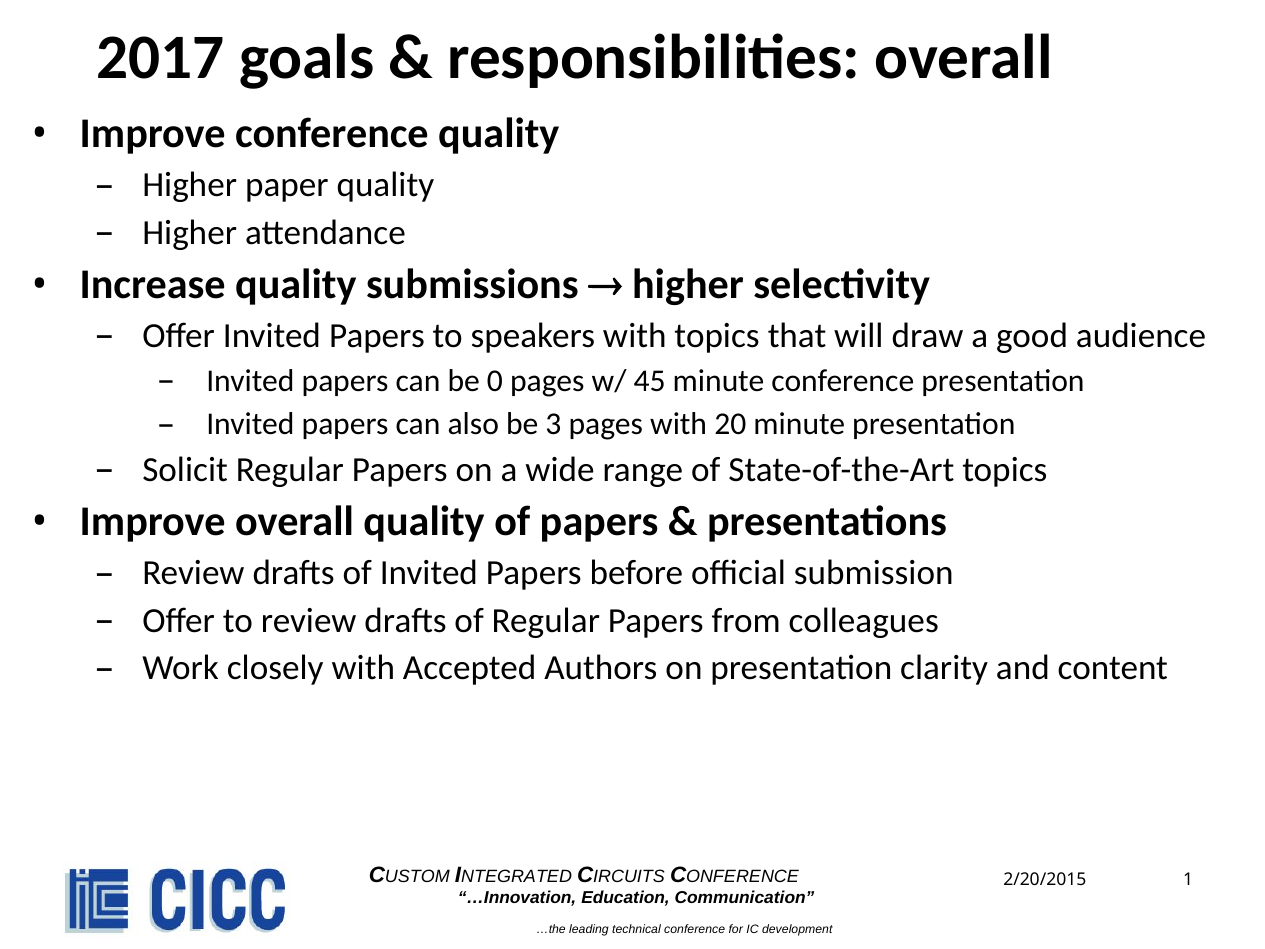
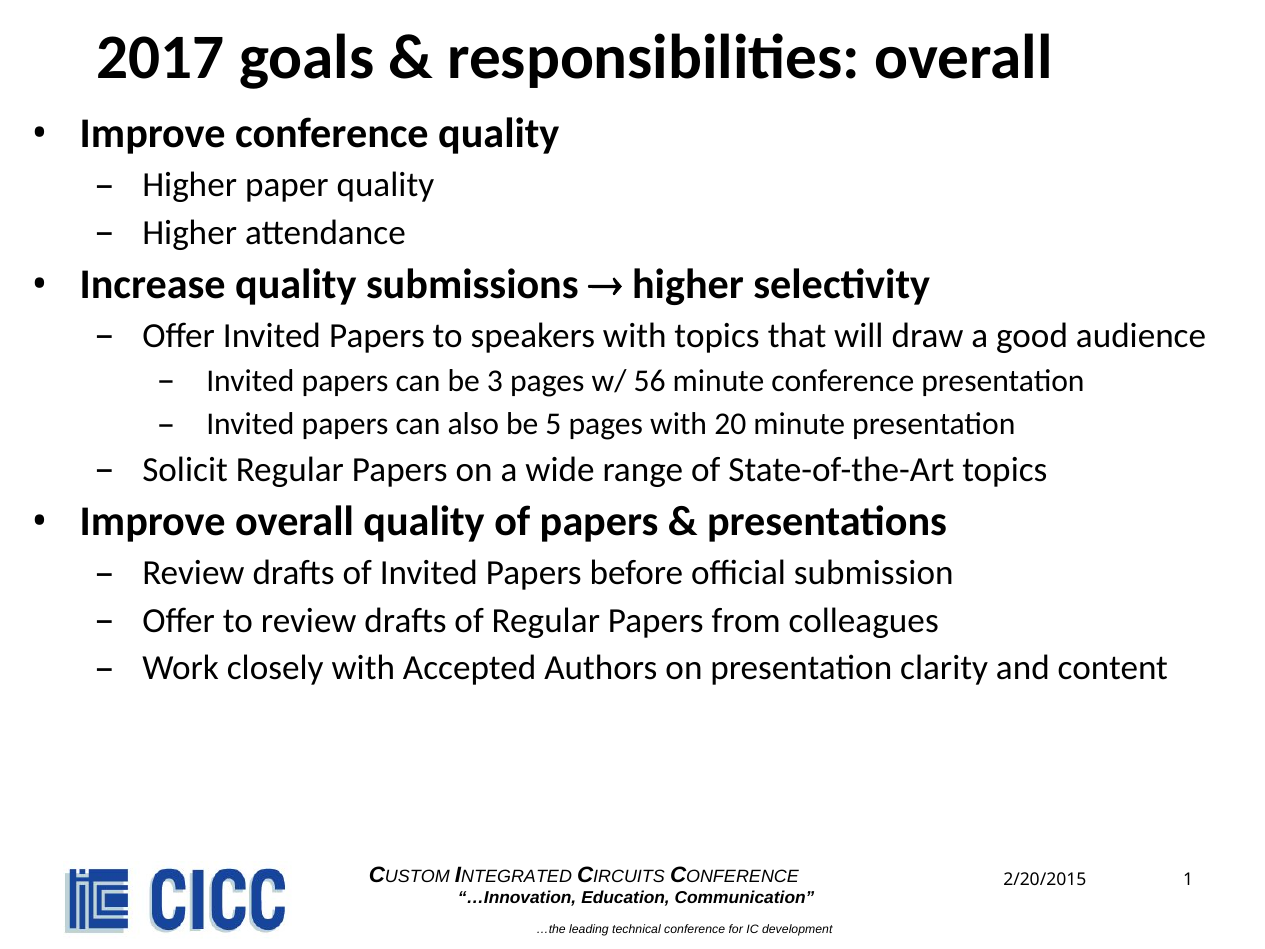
0: 0 -> 3
45: 45 -> 56
3: 3 -> 5
